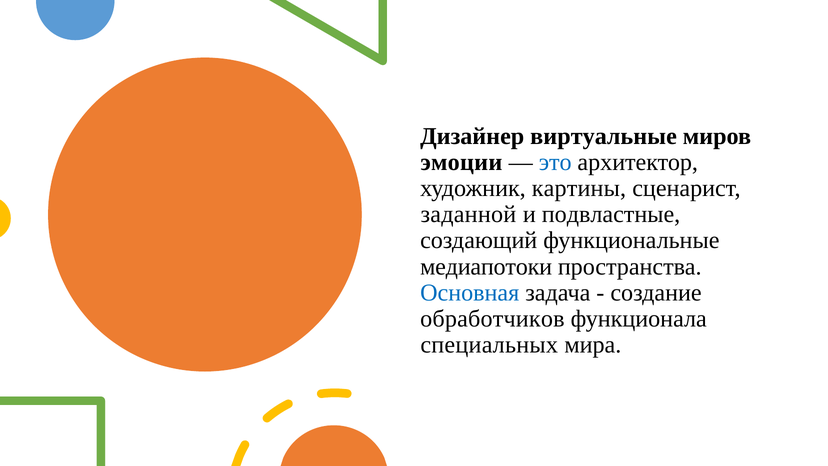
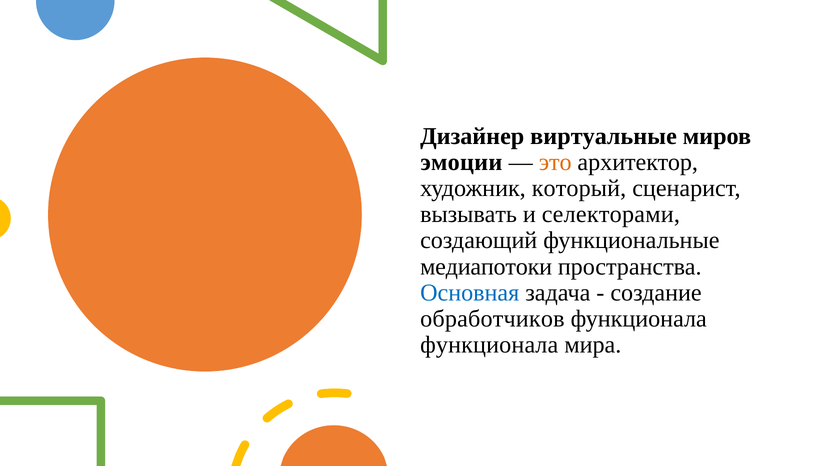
это colour: blue -> orange
картины: картины -> который
заданной: заданной -> вызывать
подвластные: подвластные -> селекторами
специальных at (489, 345): специальных -> функционала
